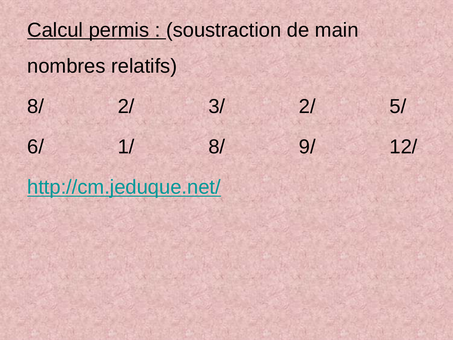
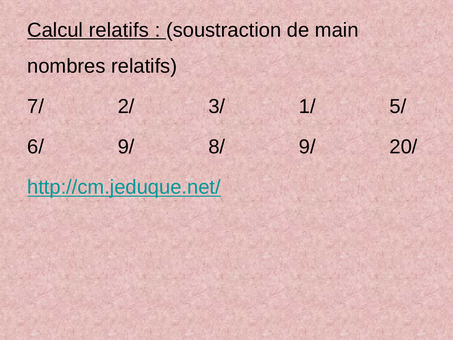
Calcul permis: permis -> relatifs
8/ at (36, 107): 8/ -> 7/
3/ 2/: 2/ -> 1/
6/ 1/: 1/ -> 9/
12/: 12/ -> 20/
